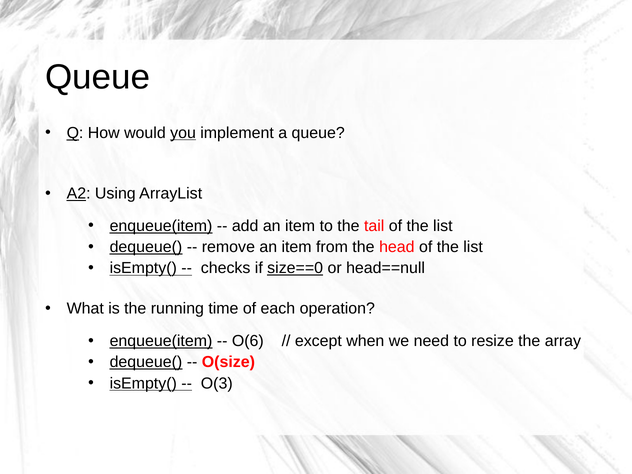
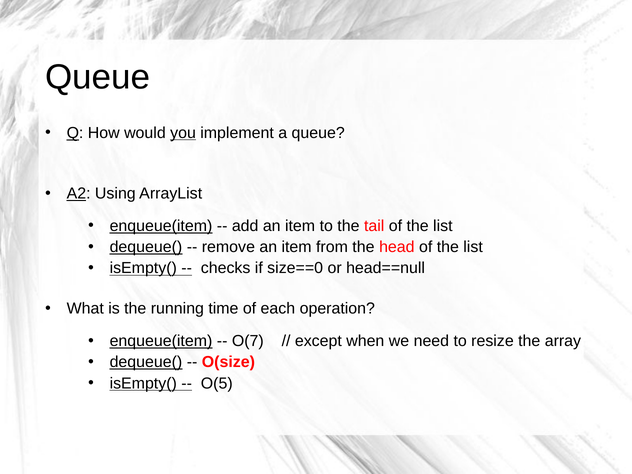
size==0 underline: present -> none
O(6: O(6 -> O(7
O(3: O(3 -> O(5
